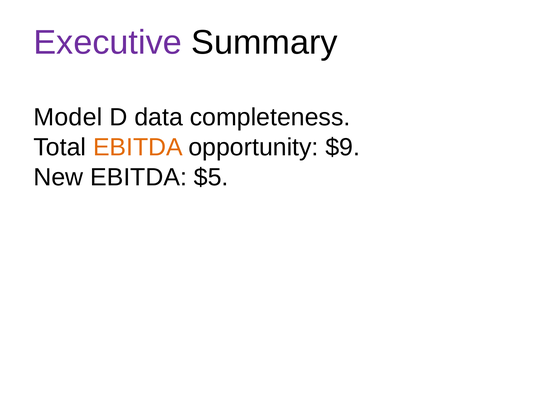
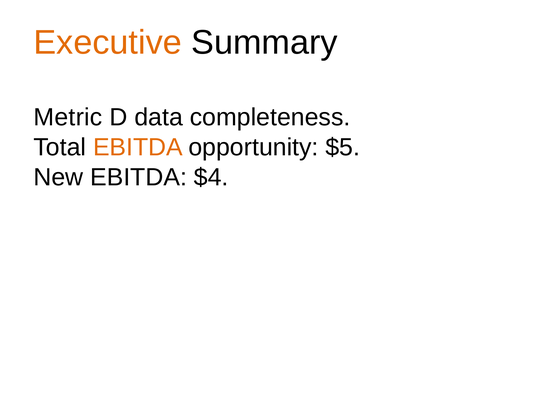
Executive colour: purple -> orange
Model: Model -> Metric
$9: $9 -> $5
$5: $5 -> $4
